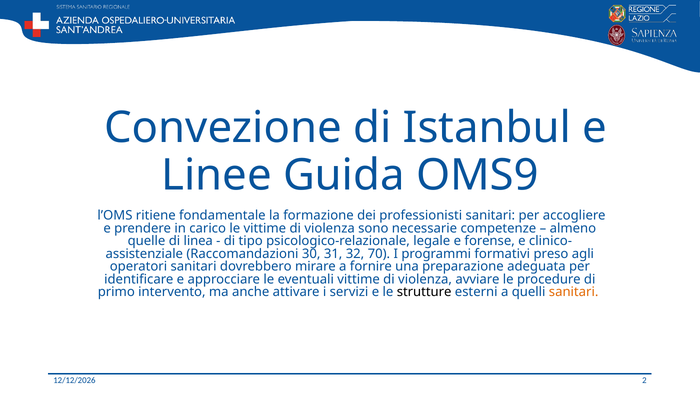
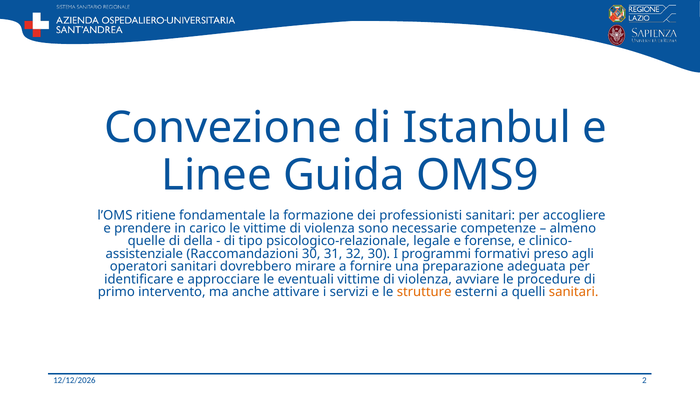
linea: linea -> della
32 70: 70 -> 30
strutture colour: black -> orange
